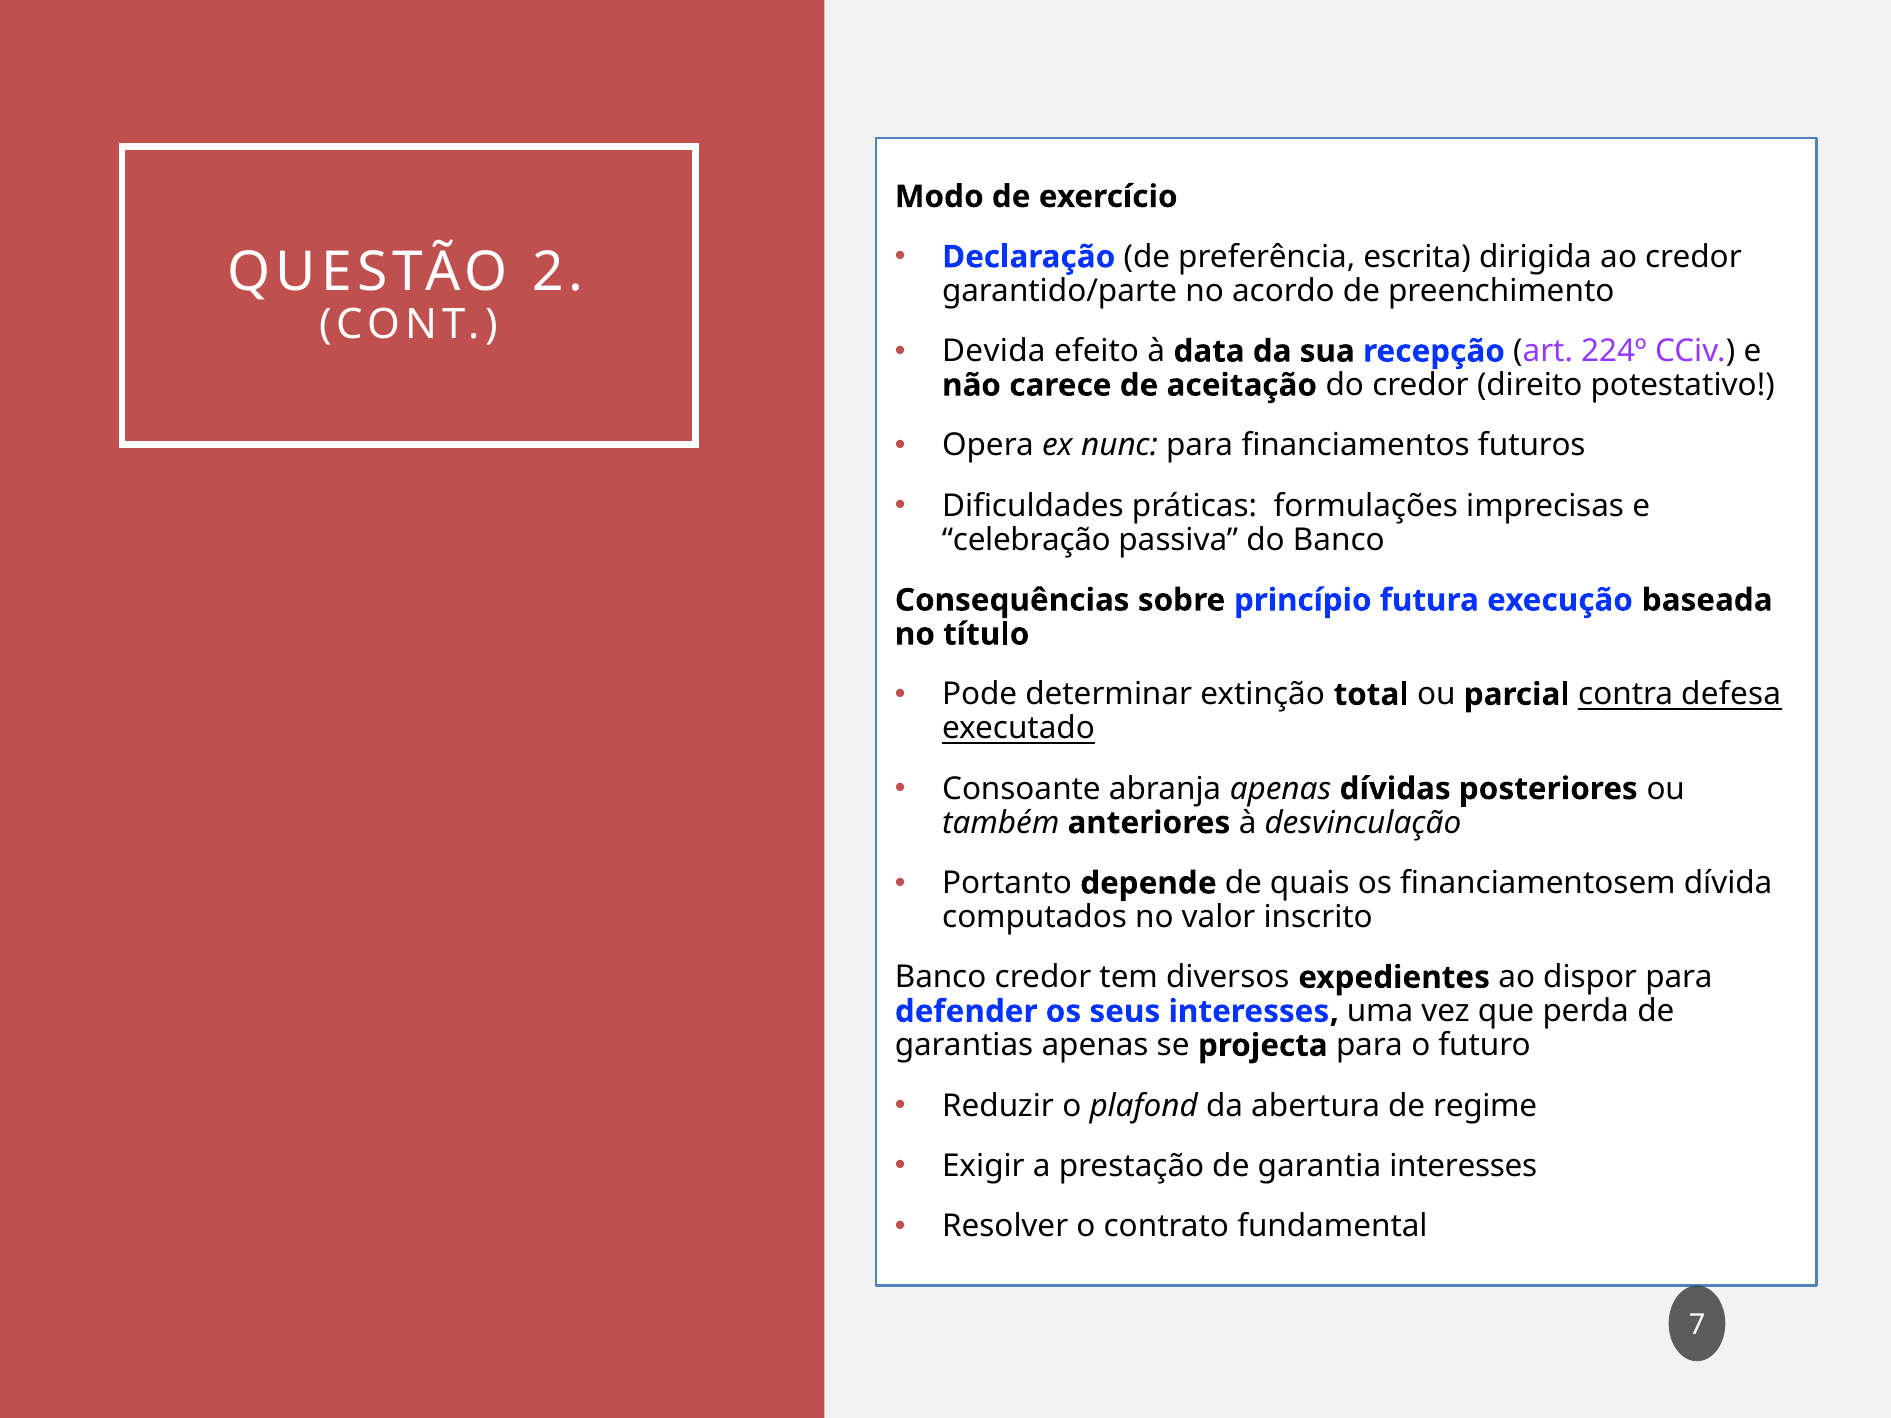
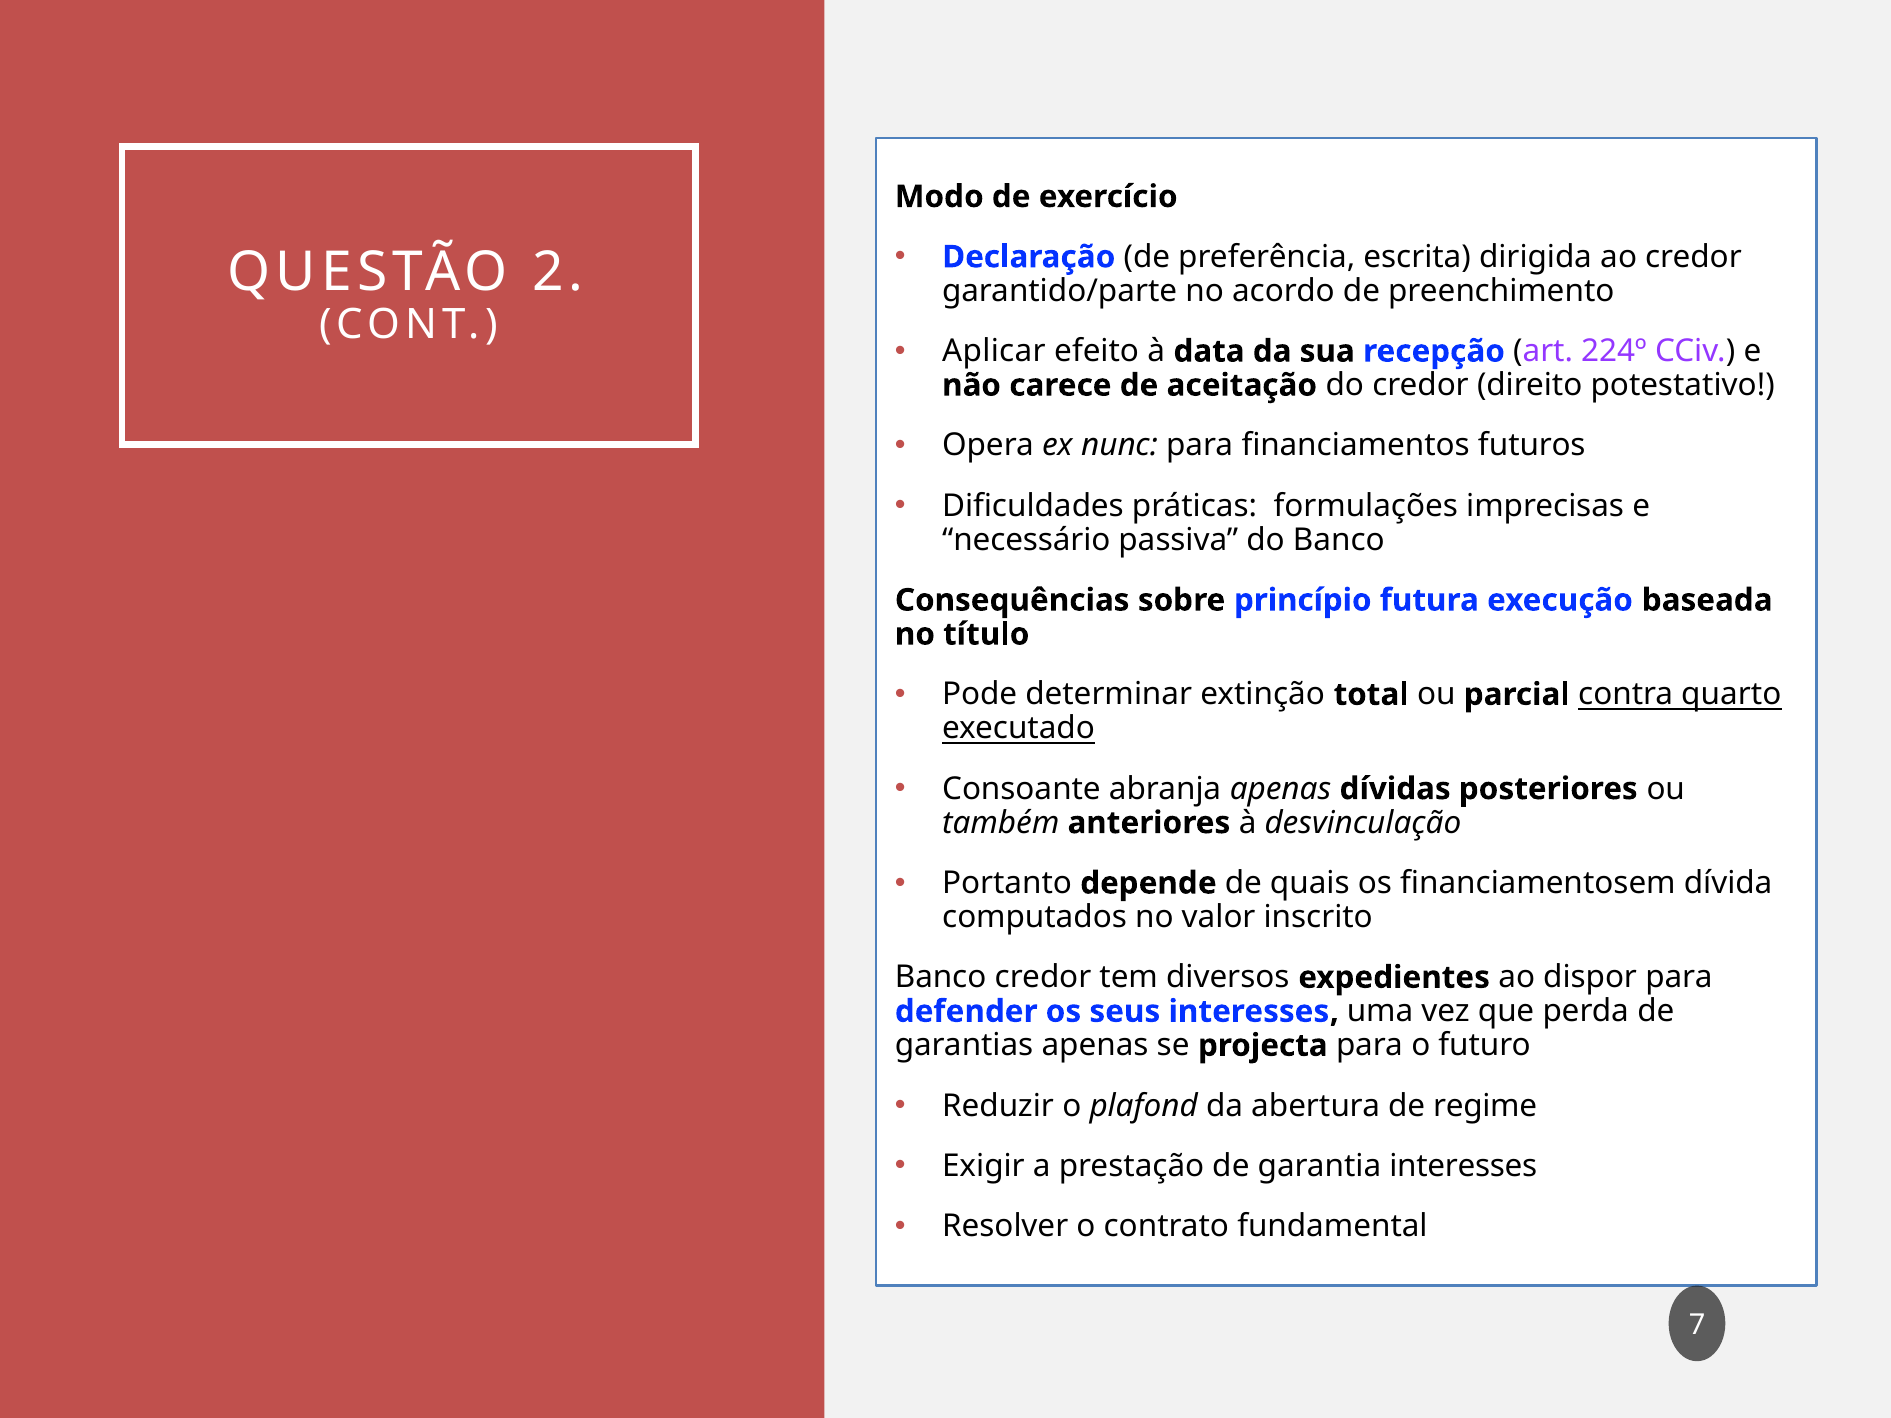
Devida: Devida -> Aplicar
celebração: celebração -> necessário
defesa: defesa -> quarto
